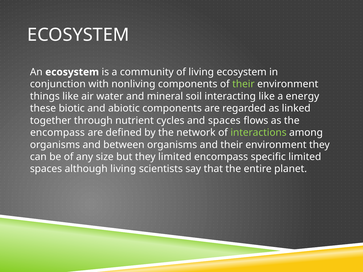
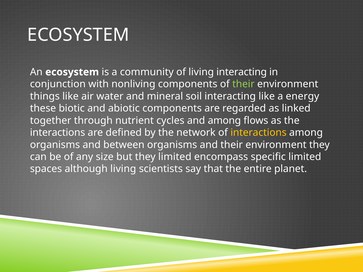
living ecosystem: ecosystem -> interacting
and spaces: spaces -> among
encompass at (57, 133): encompass -> interactions
interactions at (259, 133) colour: light green -> yellow
